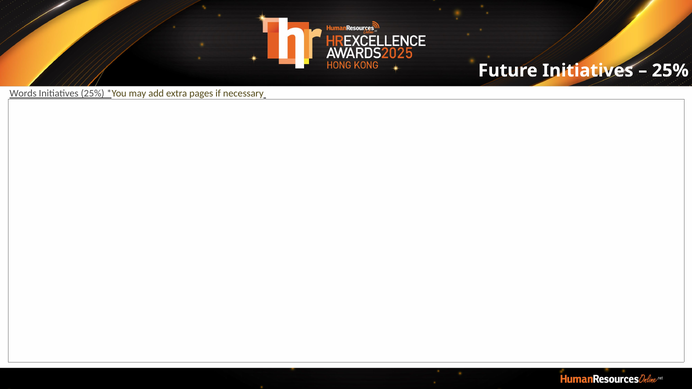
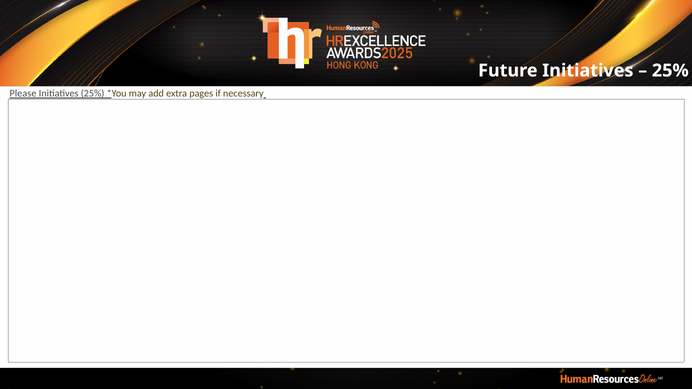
Words: Words -> Please
